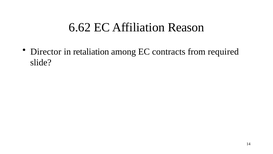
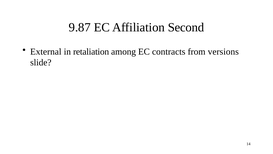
6.62: 6.62 -> 9.87
Reason: Reason -> Second
Director: Director -> External
required: required -> versions
